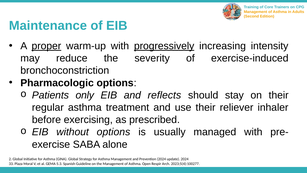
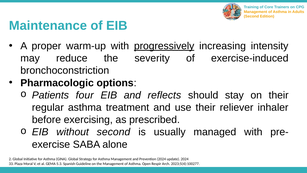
proper underline: present -> none
only: only -> four
without options: options -> second
